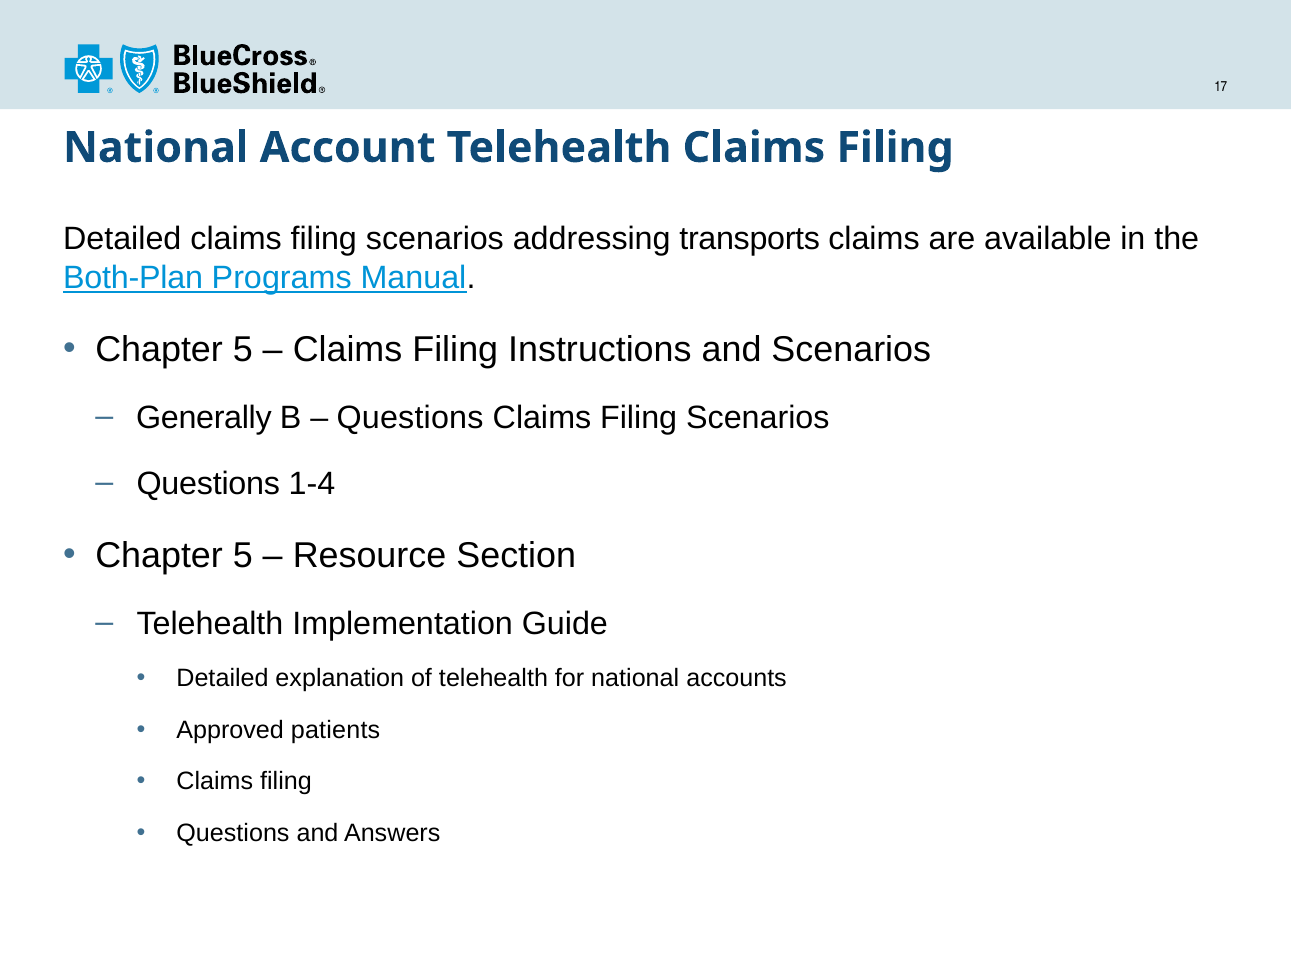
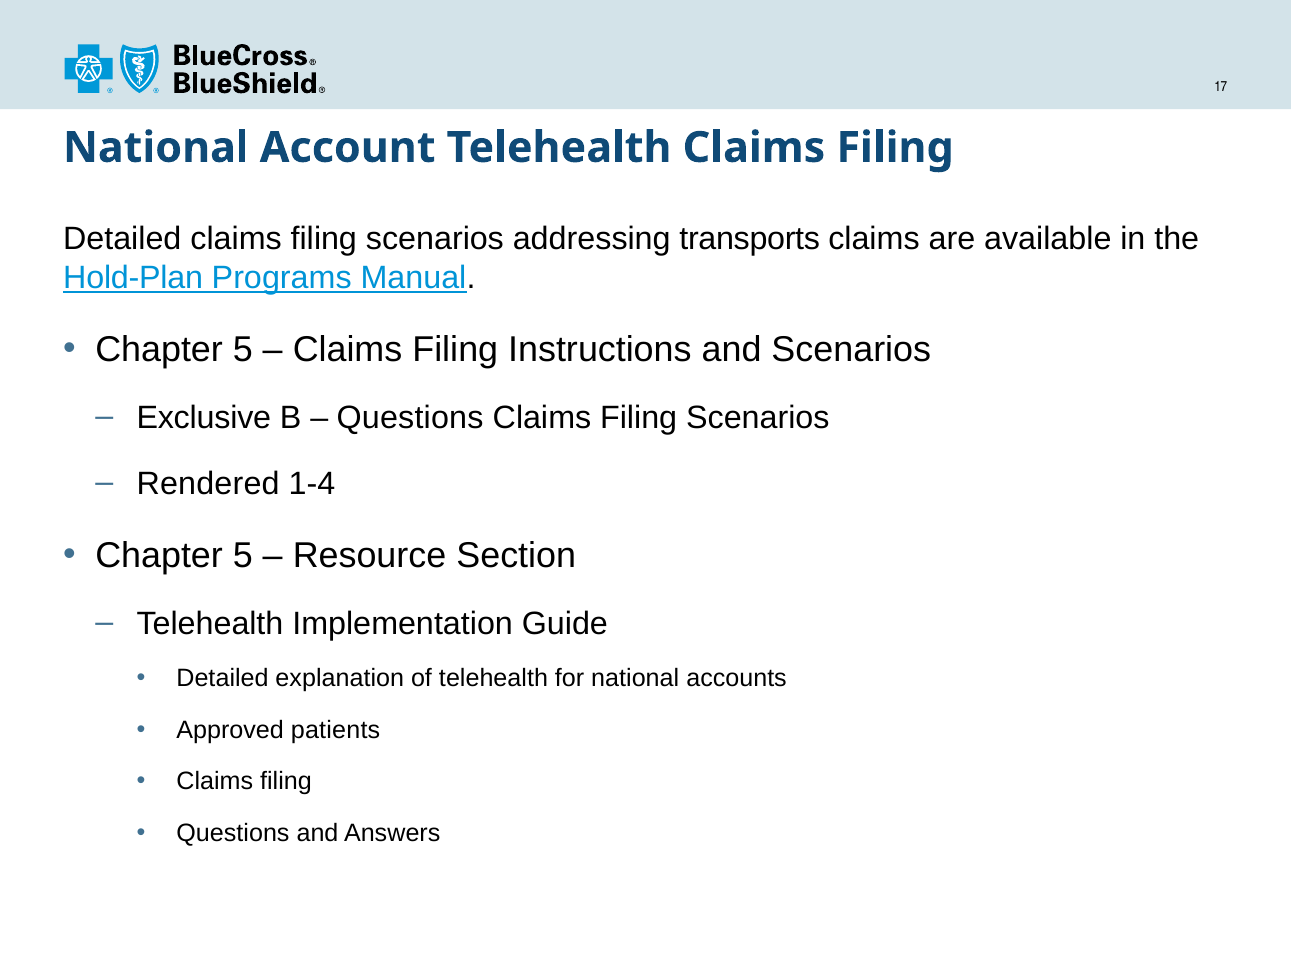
Both-Plan: Both-Plan -> Hold-Plan
Generally: Generally -> Exclusive
Questions at (208, 484): Questions -> Rendered
